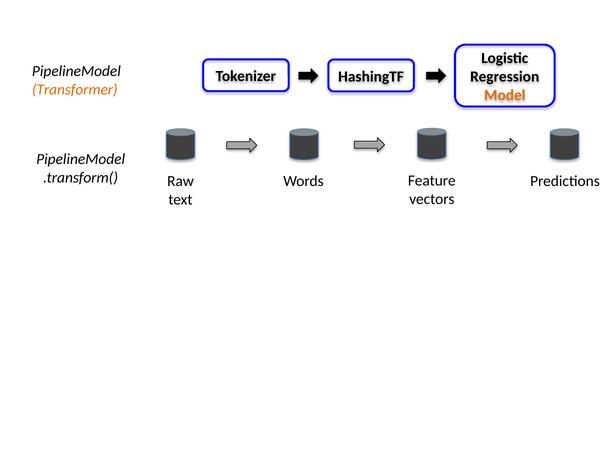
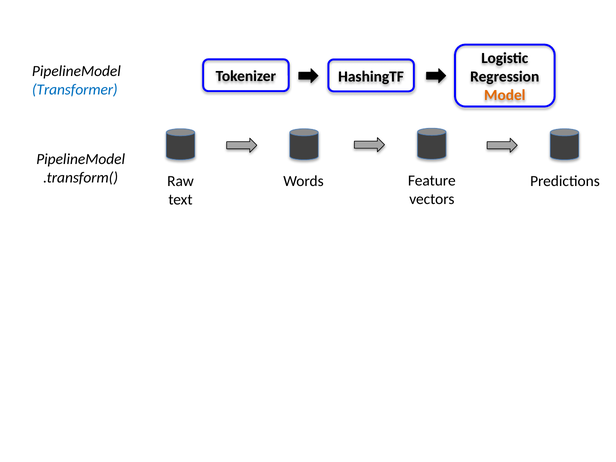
Transformer colour: orange -> blue
